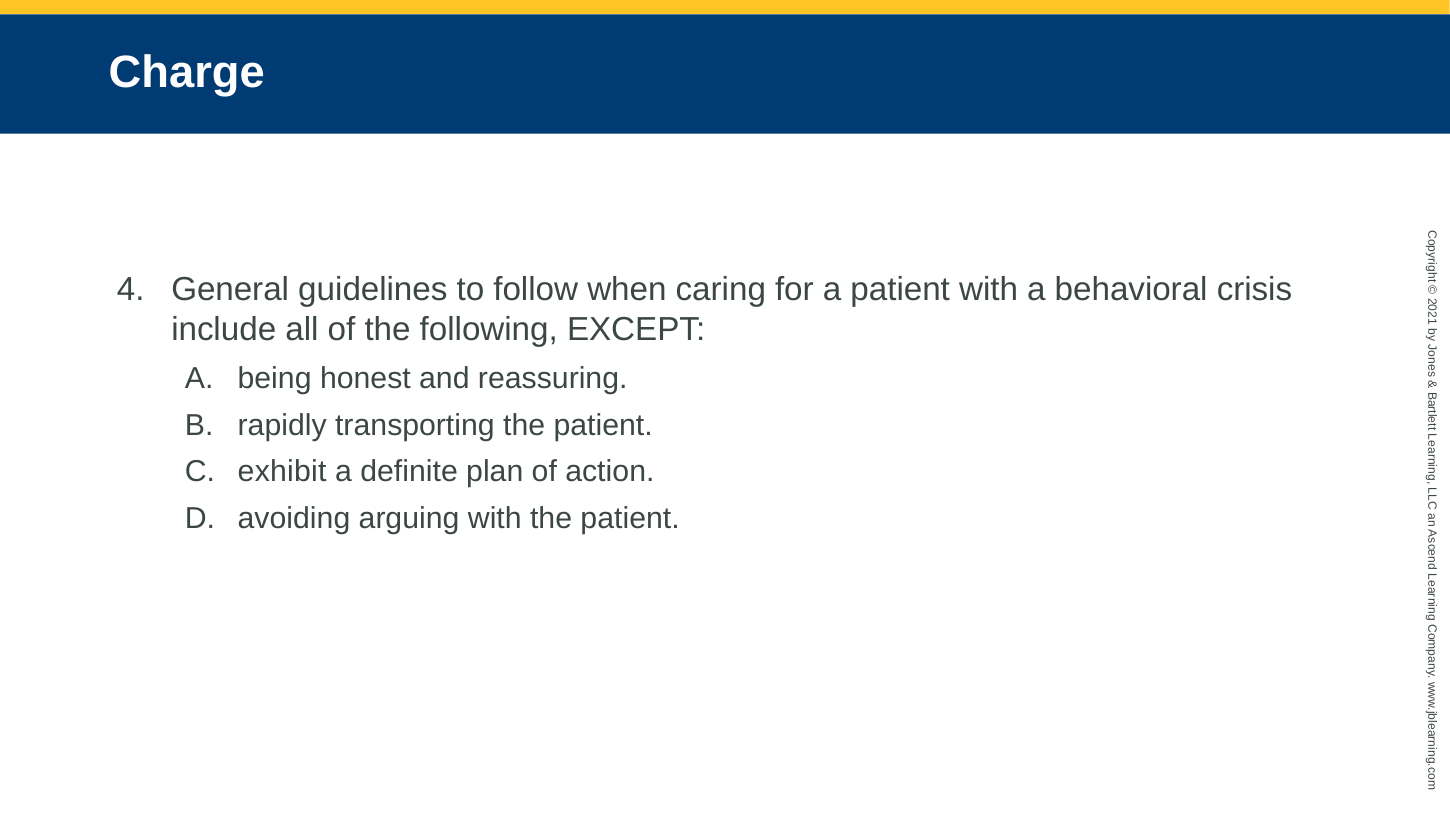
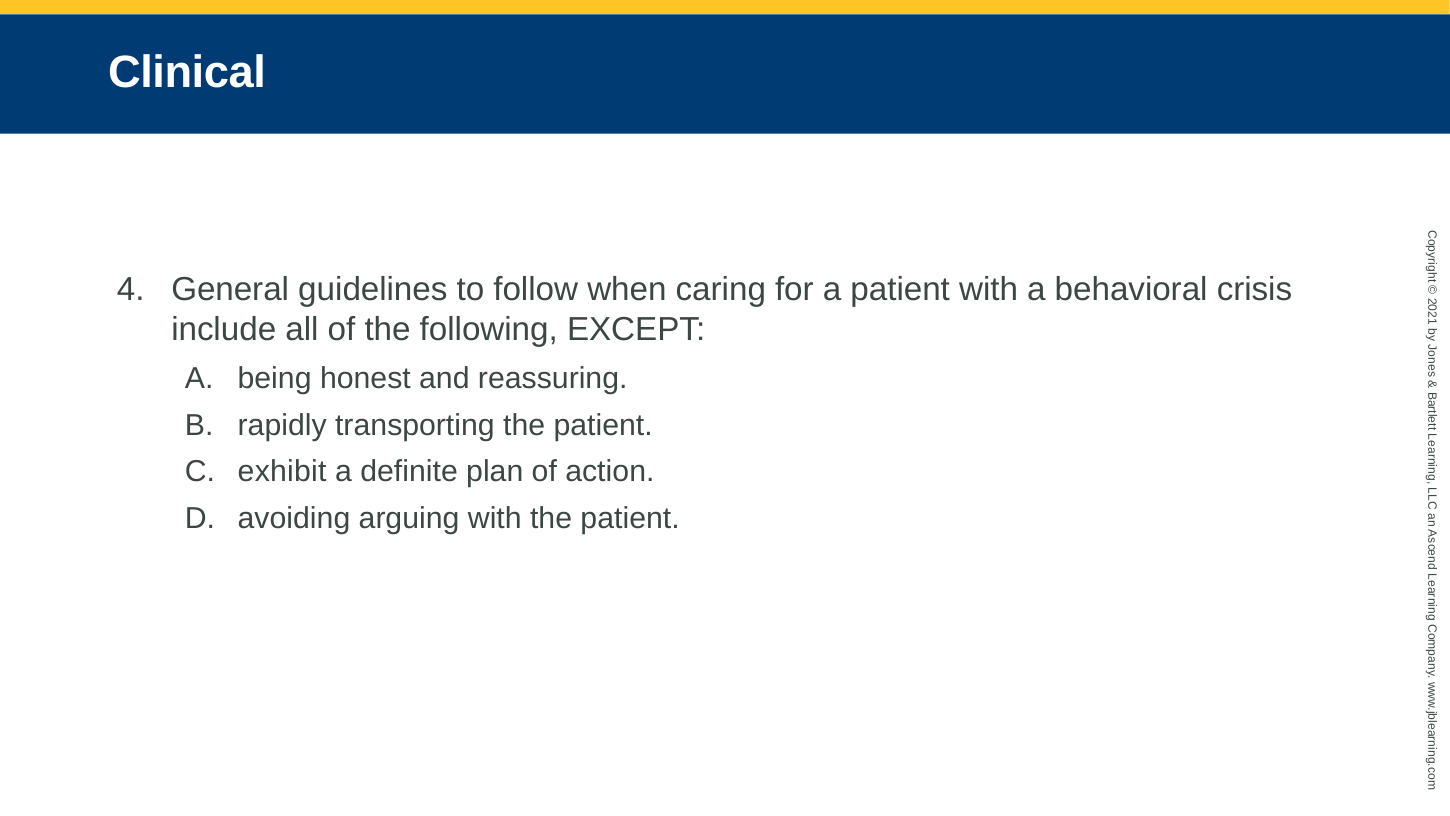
Charge: Charge -> Clinical
